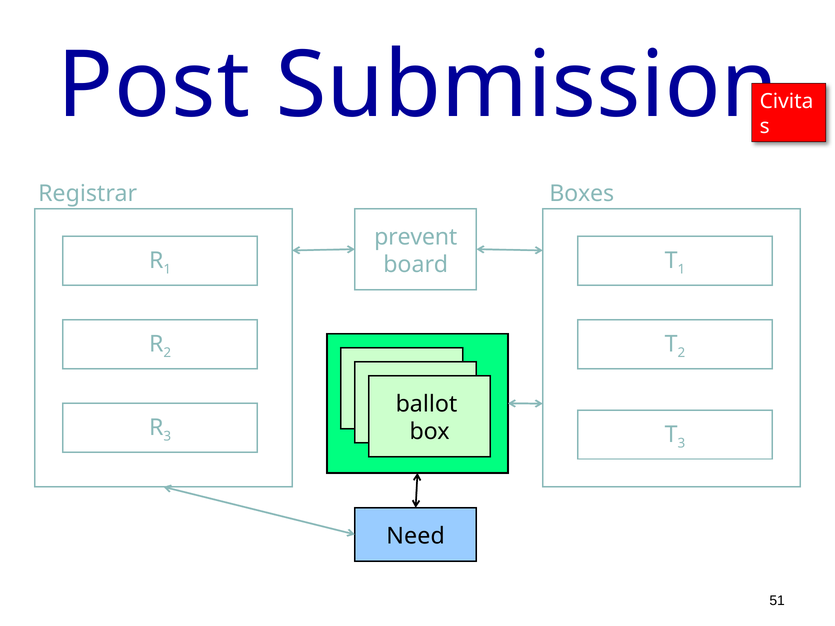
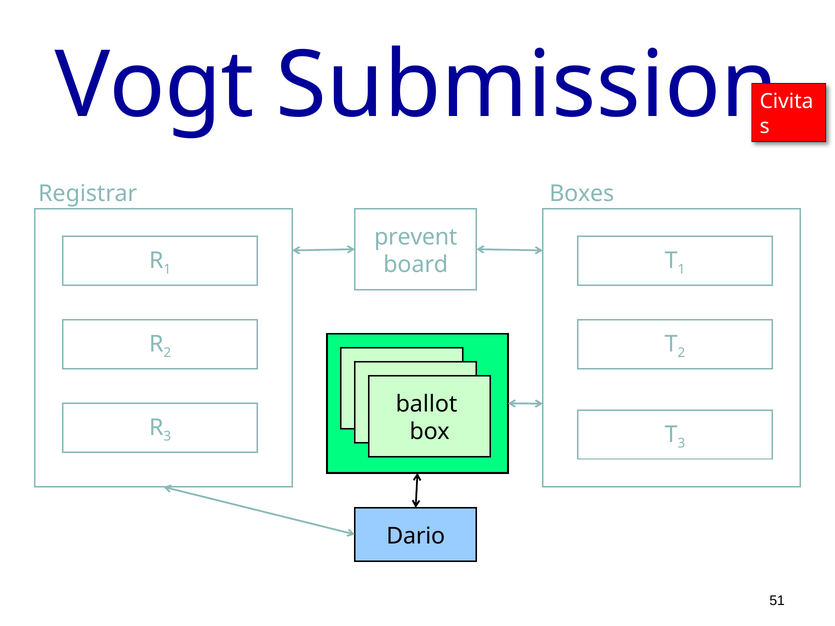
Post: Post -> Vogt
Need: Need -> Dario
